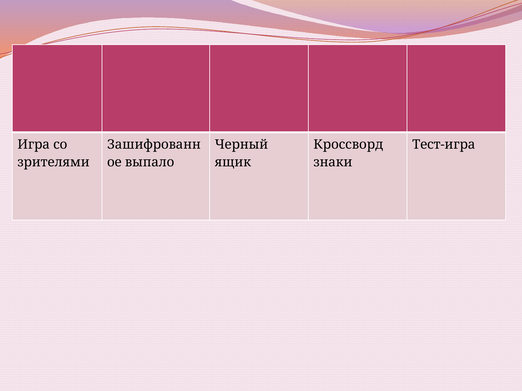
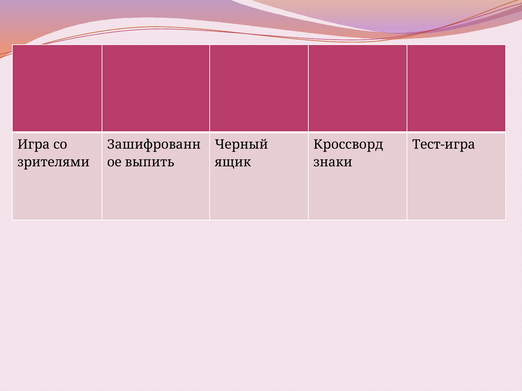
выпало: выпало -> выпить
